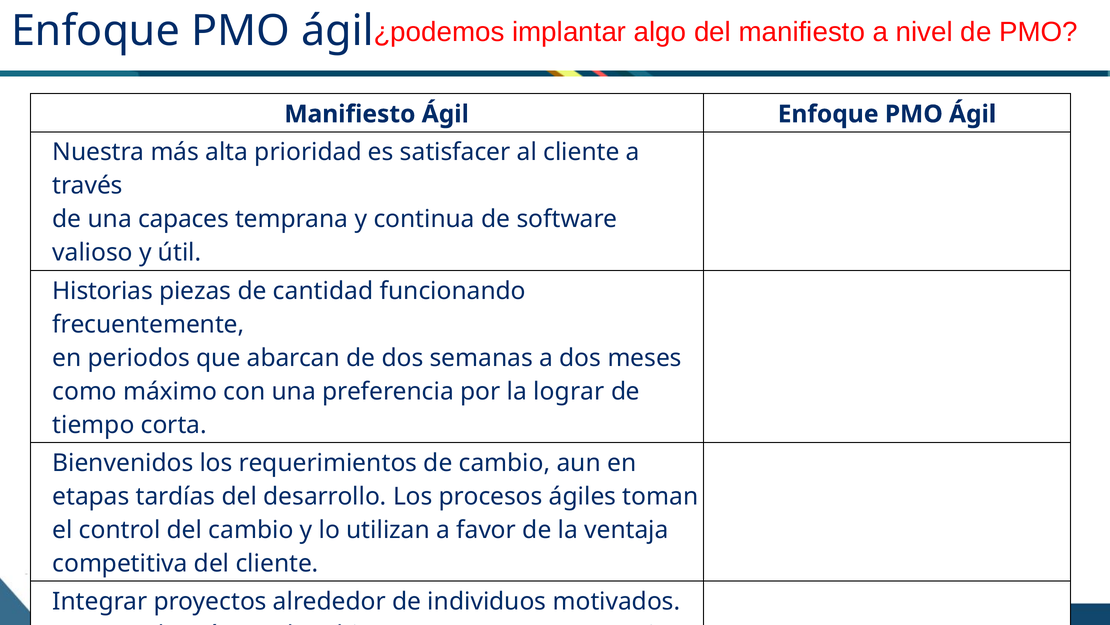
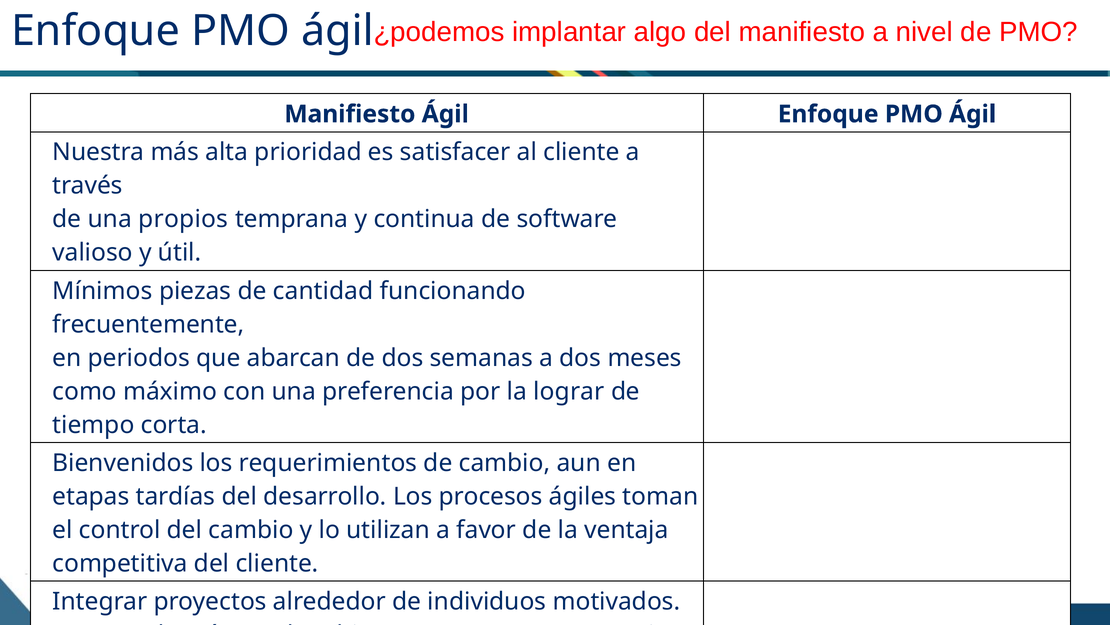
capaces: capaces -> propios
Historias: Historias -> Mínimos
